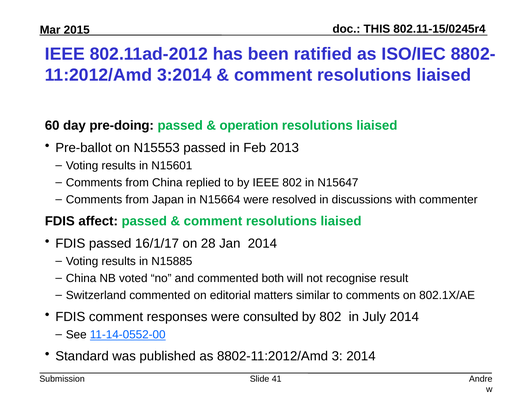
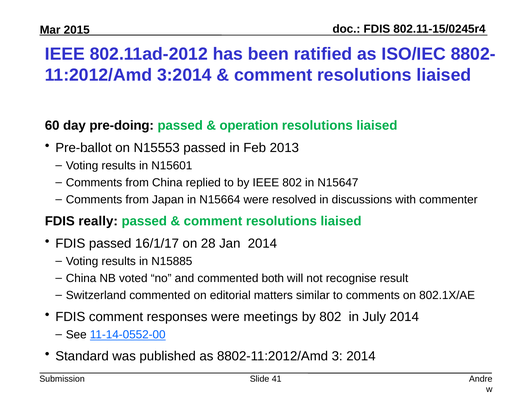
THIS at (377, 29): THIS -> FDIS
affect: affect -> really
consulted: consulted -> meetings
